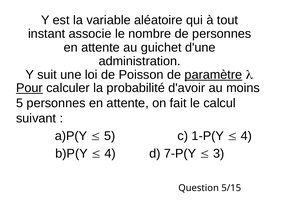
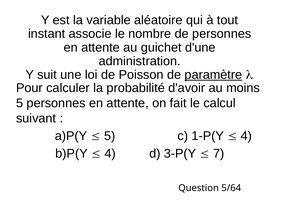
Pour underline: present -> none
7-P(Y: 7-P(Y -> 3-P(Y
3: 3 -> 7
5/15: 5/15 -> 5/64
